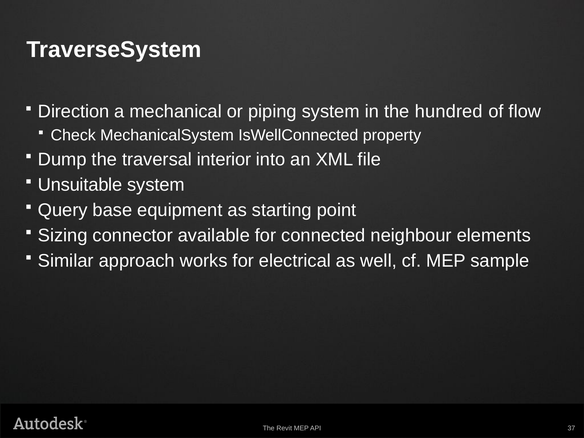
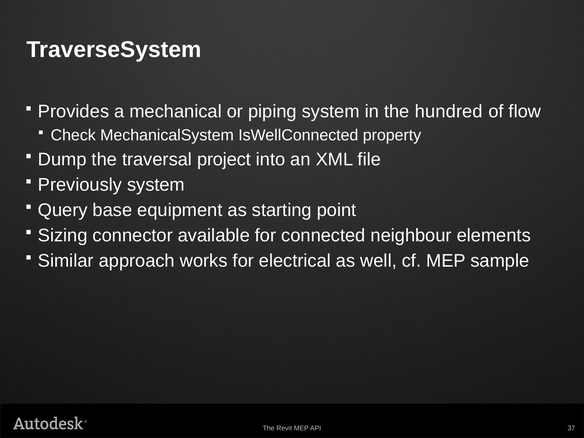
Direction: Direction -> Provides
interior: interior -> project
Unsuitable: Unsuitable -> Previously
